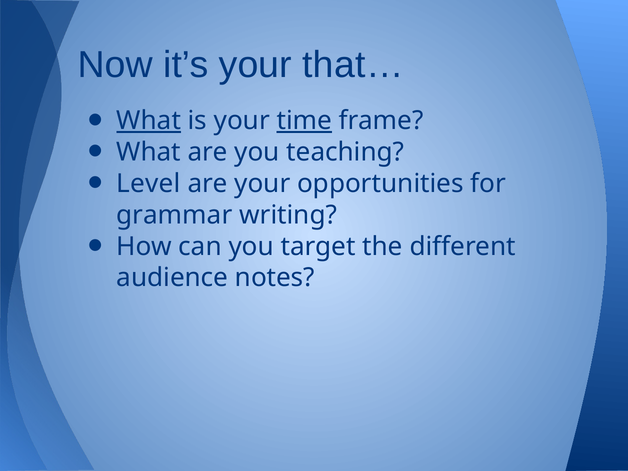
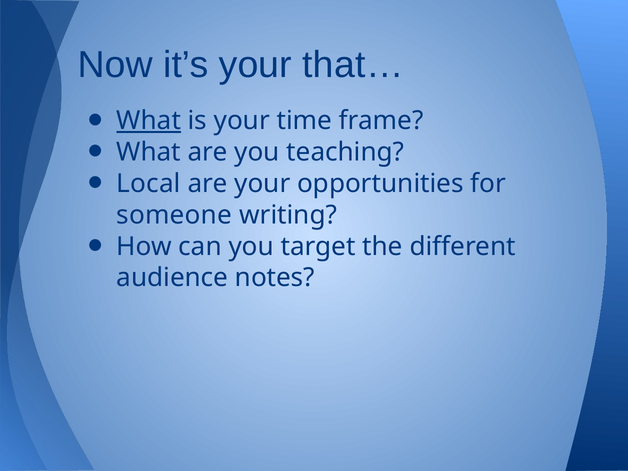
time underline: present -> none
Level: Level -> Local
grammar: grammar -> someone
